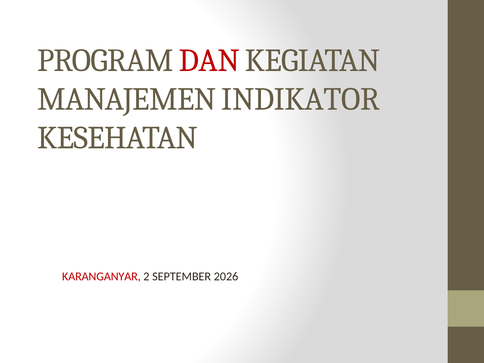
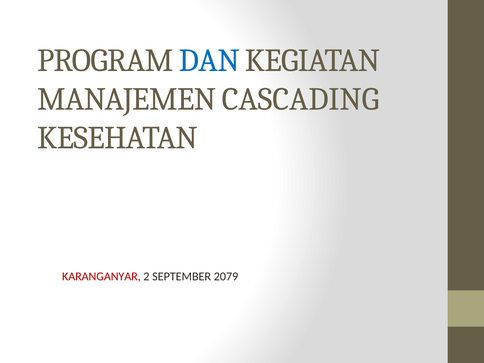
DAN colour: red -> blue
INDIKATOR: INDIKATOR -> CASCADING
2026: 2026 -> 2079
